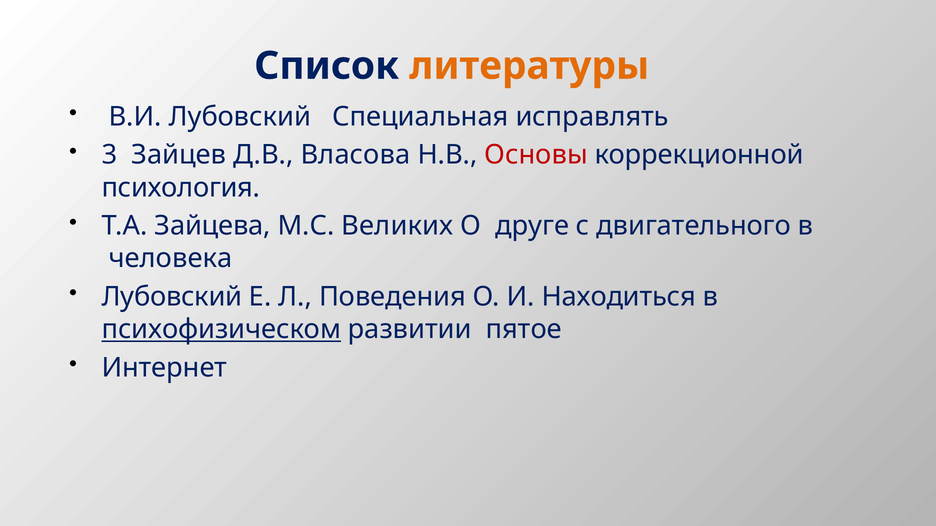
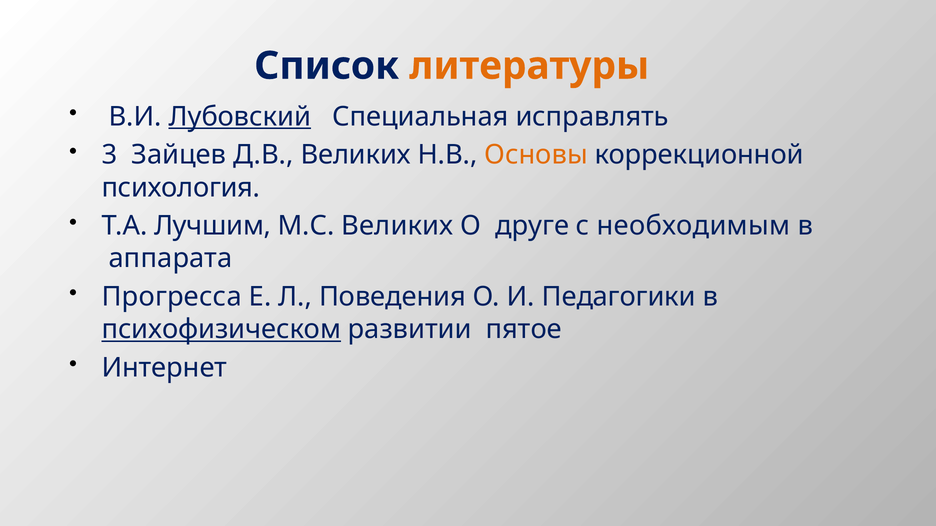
Лубовский at (240, 117) underline: none -> present
Д.В Власова: Власова -> Великих
Основы colour: red -> orange
Зайцева: Зайцева -> Лучшим
двигательного: двигательного -> необходимым
человека: человека -> аппарата
Лубовский at (172, 297): Лубовский -> Прогресса
Находиться: Находиться -> Педагогики
